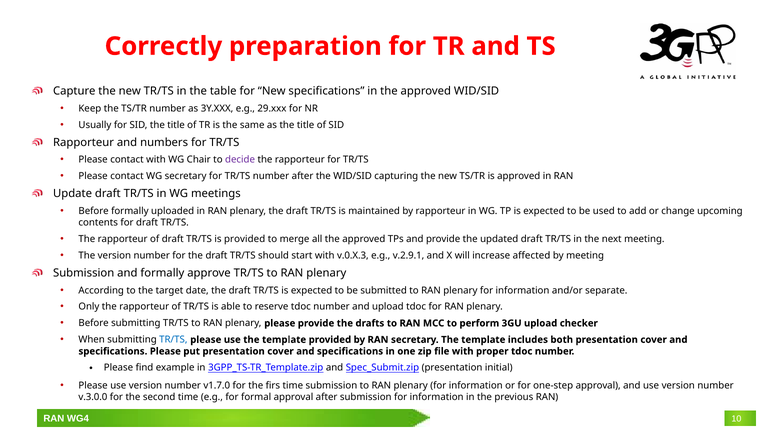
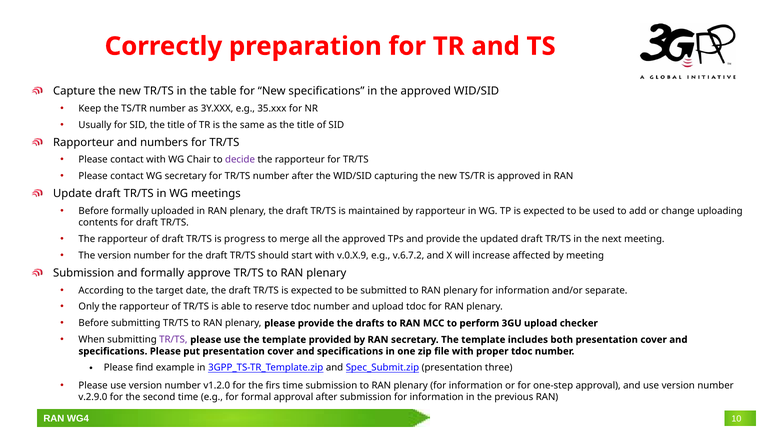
29.xxx: 29.xxx -> 35.xxx
upcoming: upcoming -> uploading
is provided: provided -> progress
v.0.X.3: v.0.X.3 -> v.0.X.9
v.2.9.1: v.2.9.1 -> v.6.7.2
TR/TS at (173, 340) colour: blue -> purple
initial: initial -> three
v1.7.0: v1.7.0 -> v1.2.0
v.3.0.0: v.3.0.0 -> v.2.9.0
